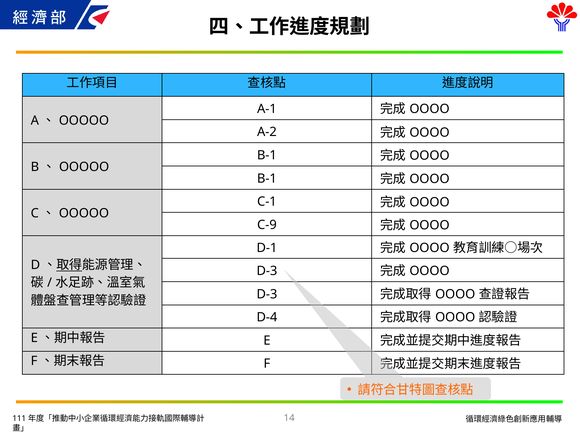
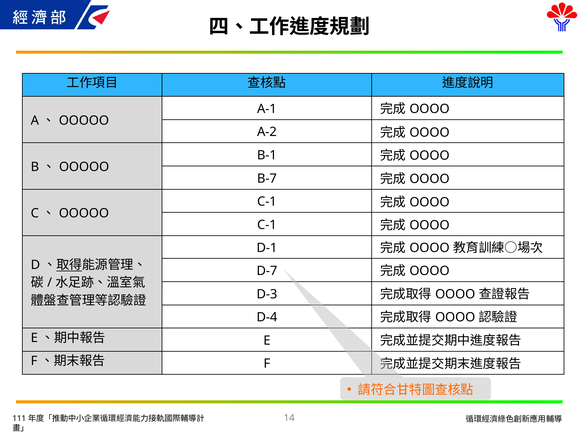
B-1 at (267, 178): B-1 -> B-7
C-9 at (267, 225): C-9 -> C-1
D-3 at (267, 271): D-3 -> D-7
